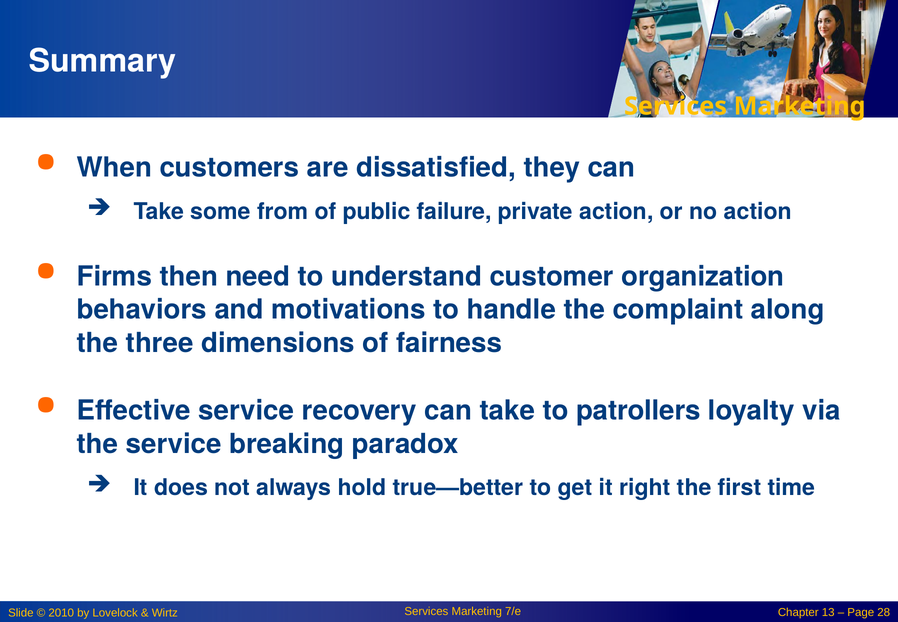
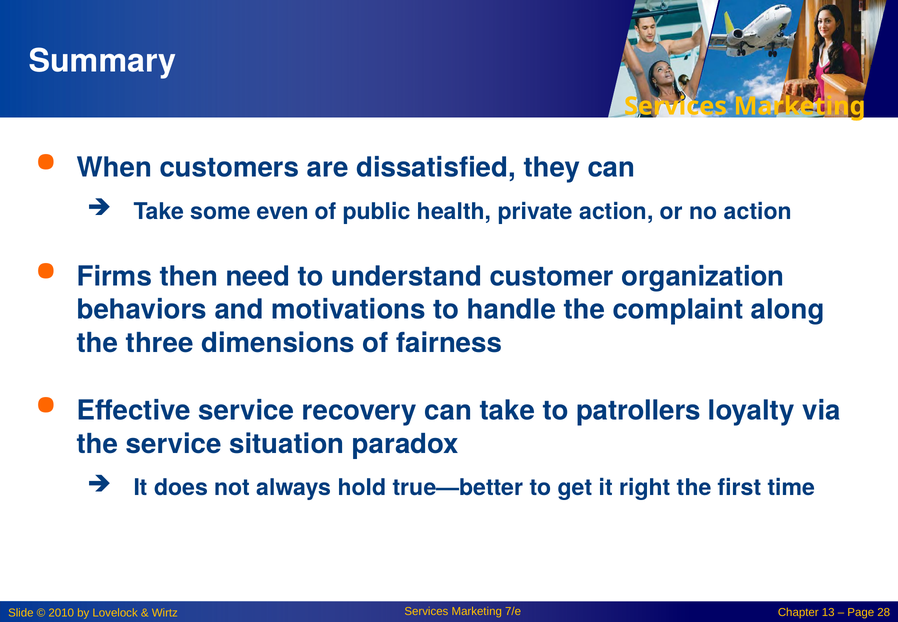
from: from -> even
failure: failure -> health
breaking: breaking -> situation
